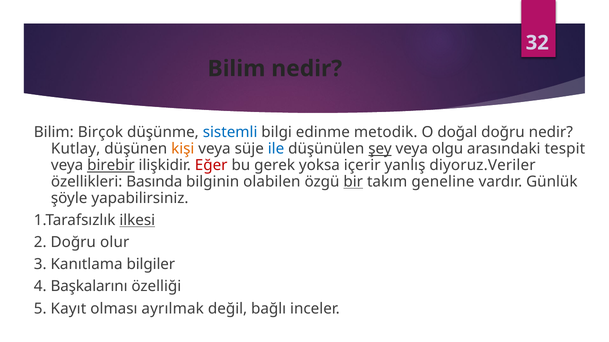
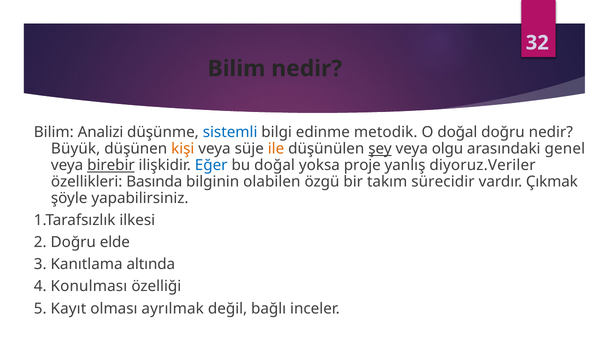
Birçok: Birçok -> Analizi
Kutlay: Kutlay -> Büyük
ile colour: blue -> orange
tespit: tespit -> genel
Eğer colour: red -> blue
bu gerek: gerek -> doğal
içerir: içerir -> proje
bir underline: present -> none
geneline: geneline -> sürecidir
Günlük: Günlük -> Çıkmak
ilkesi underline: present -> none
olur: olur -> elde
bilgiler: bilgiler -> altında
Başkalarını: Başkalarını -> Konulması
